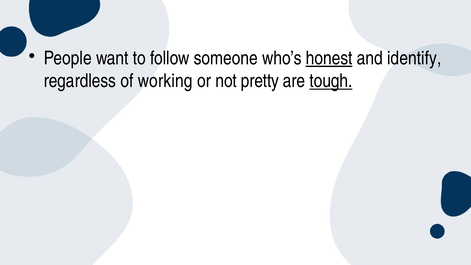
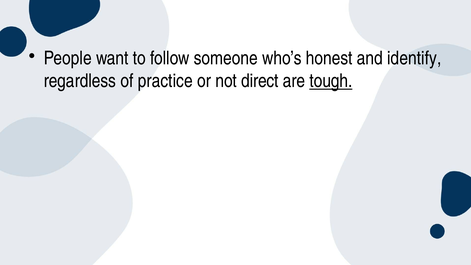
honest underline: present -> none
working: working -> practice
pretty: pretty -> direct
